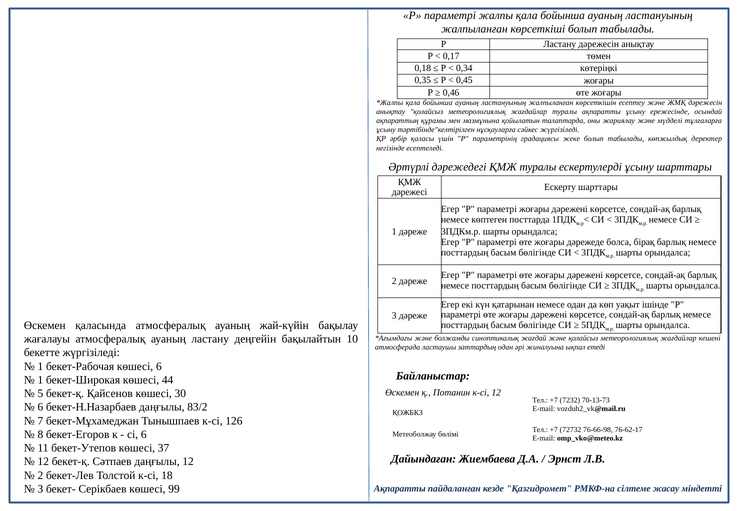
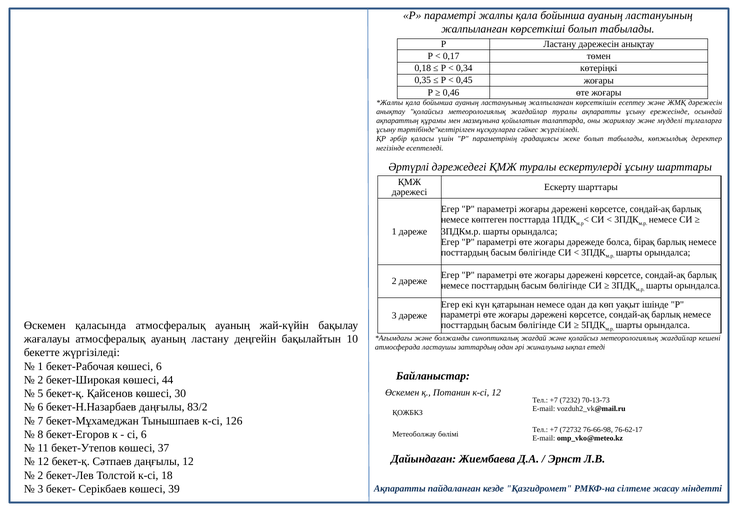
1 at (40, 380): 1 -> 2
99: 99 -> 39
